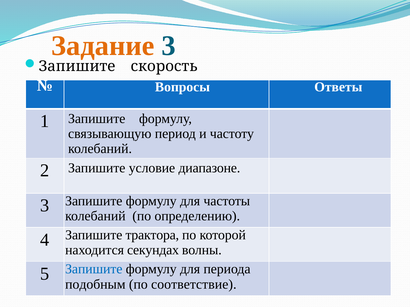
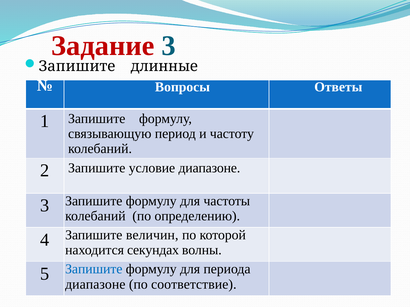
Задание colour: orange -> red
скорость: скорость -> длинные
трактора: трактора -> величин
подобным at (95, 285): подобным -> диапазоне
